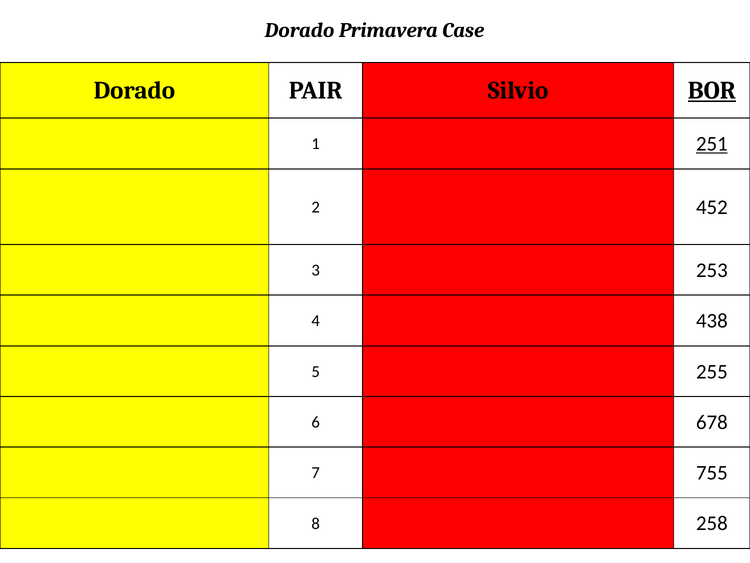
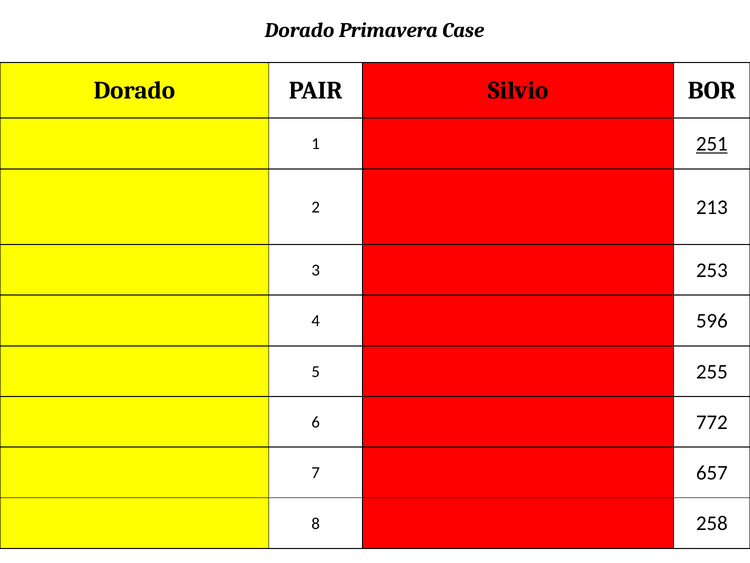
BOR underline: present -> none
452: 452 -> 213
438: 438 -> 596
678: 678 -> 772
755: 755 -> 657
